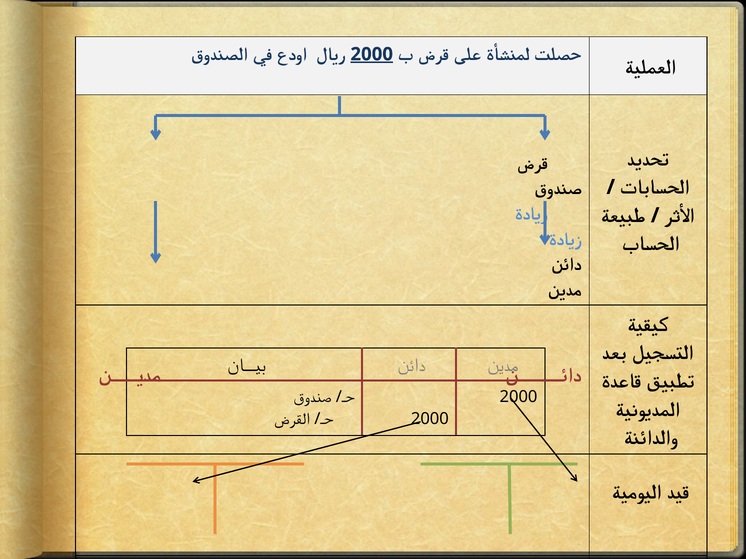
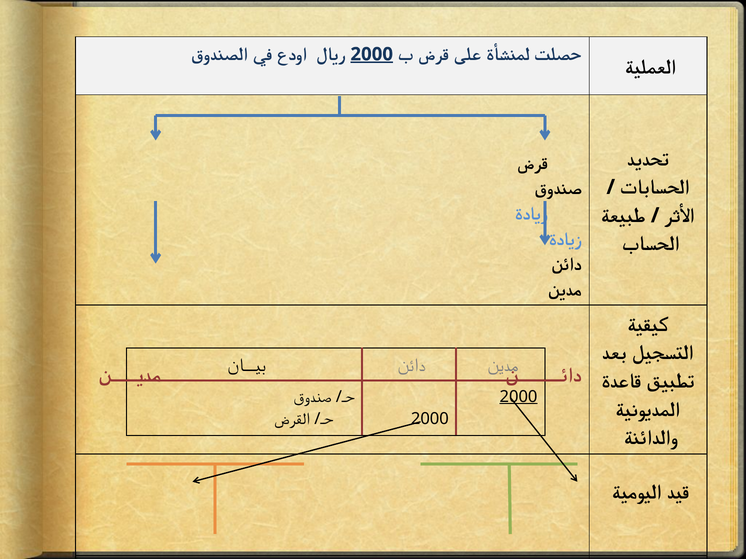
2000 at (519, 397) underline: none -> present
